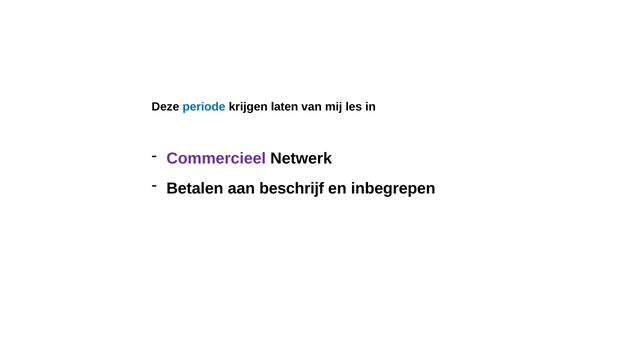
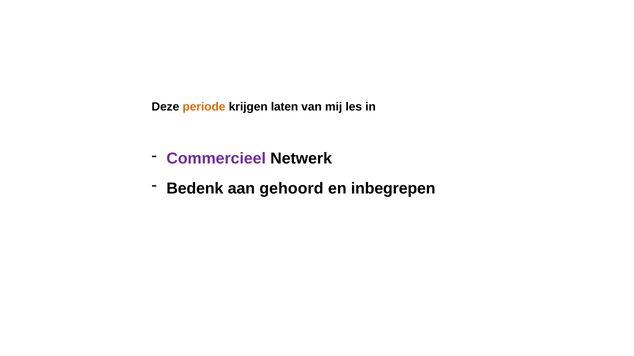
periode colour: blue -> orange
Betalen: Betalen -> Bedenk
beschrijf: beschrijf -> gehoord
